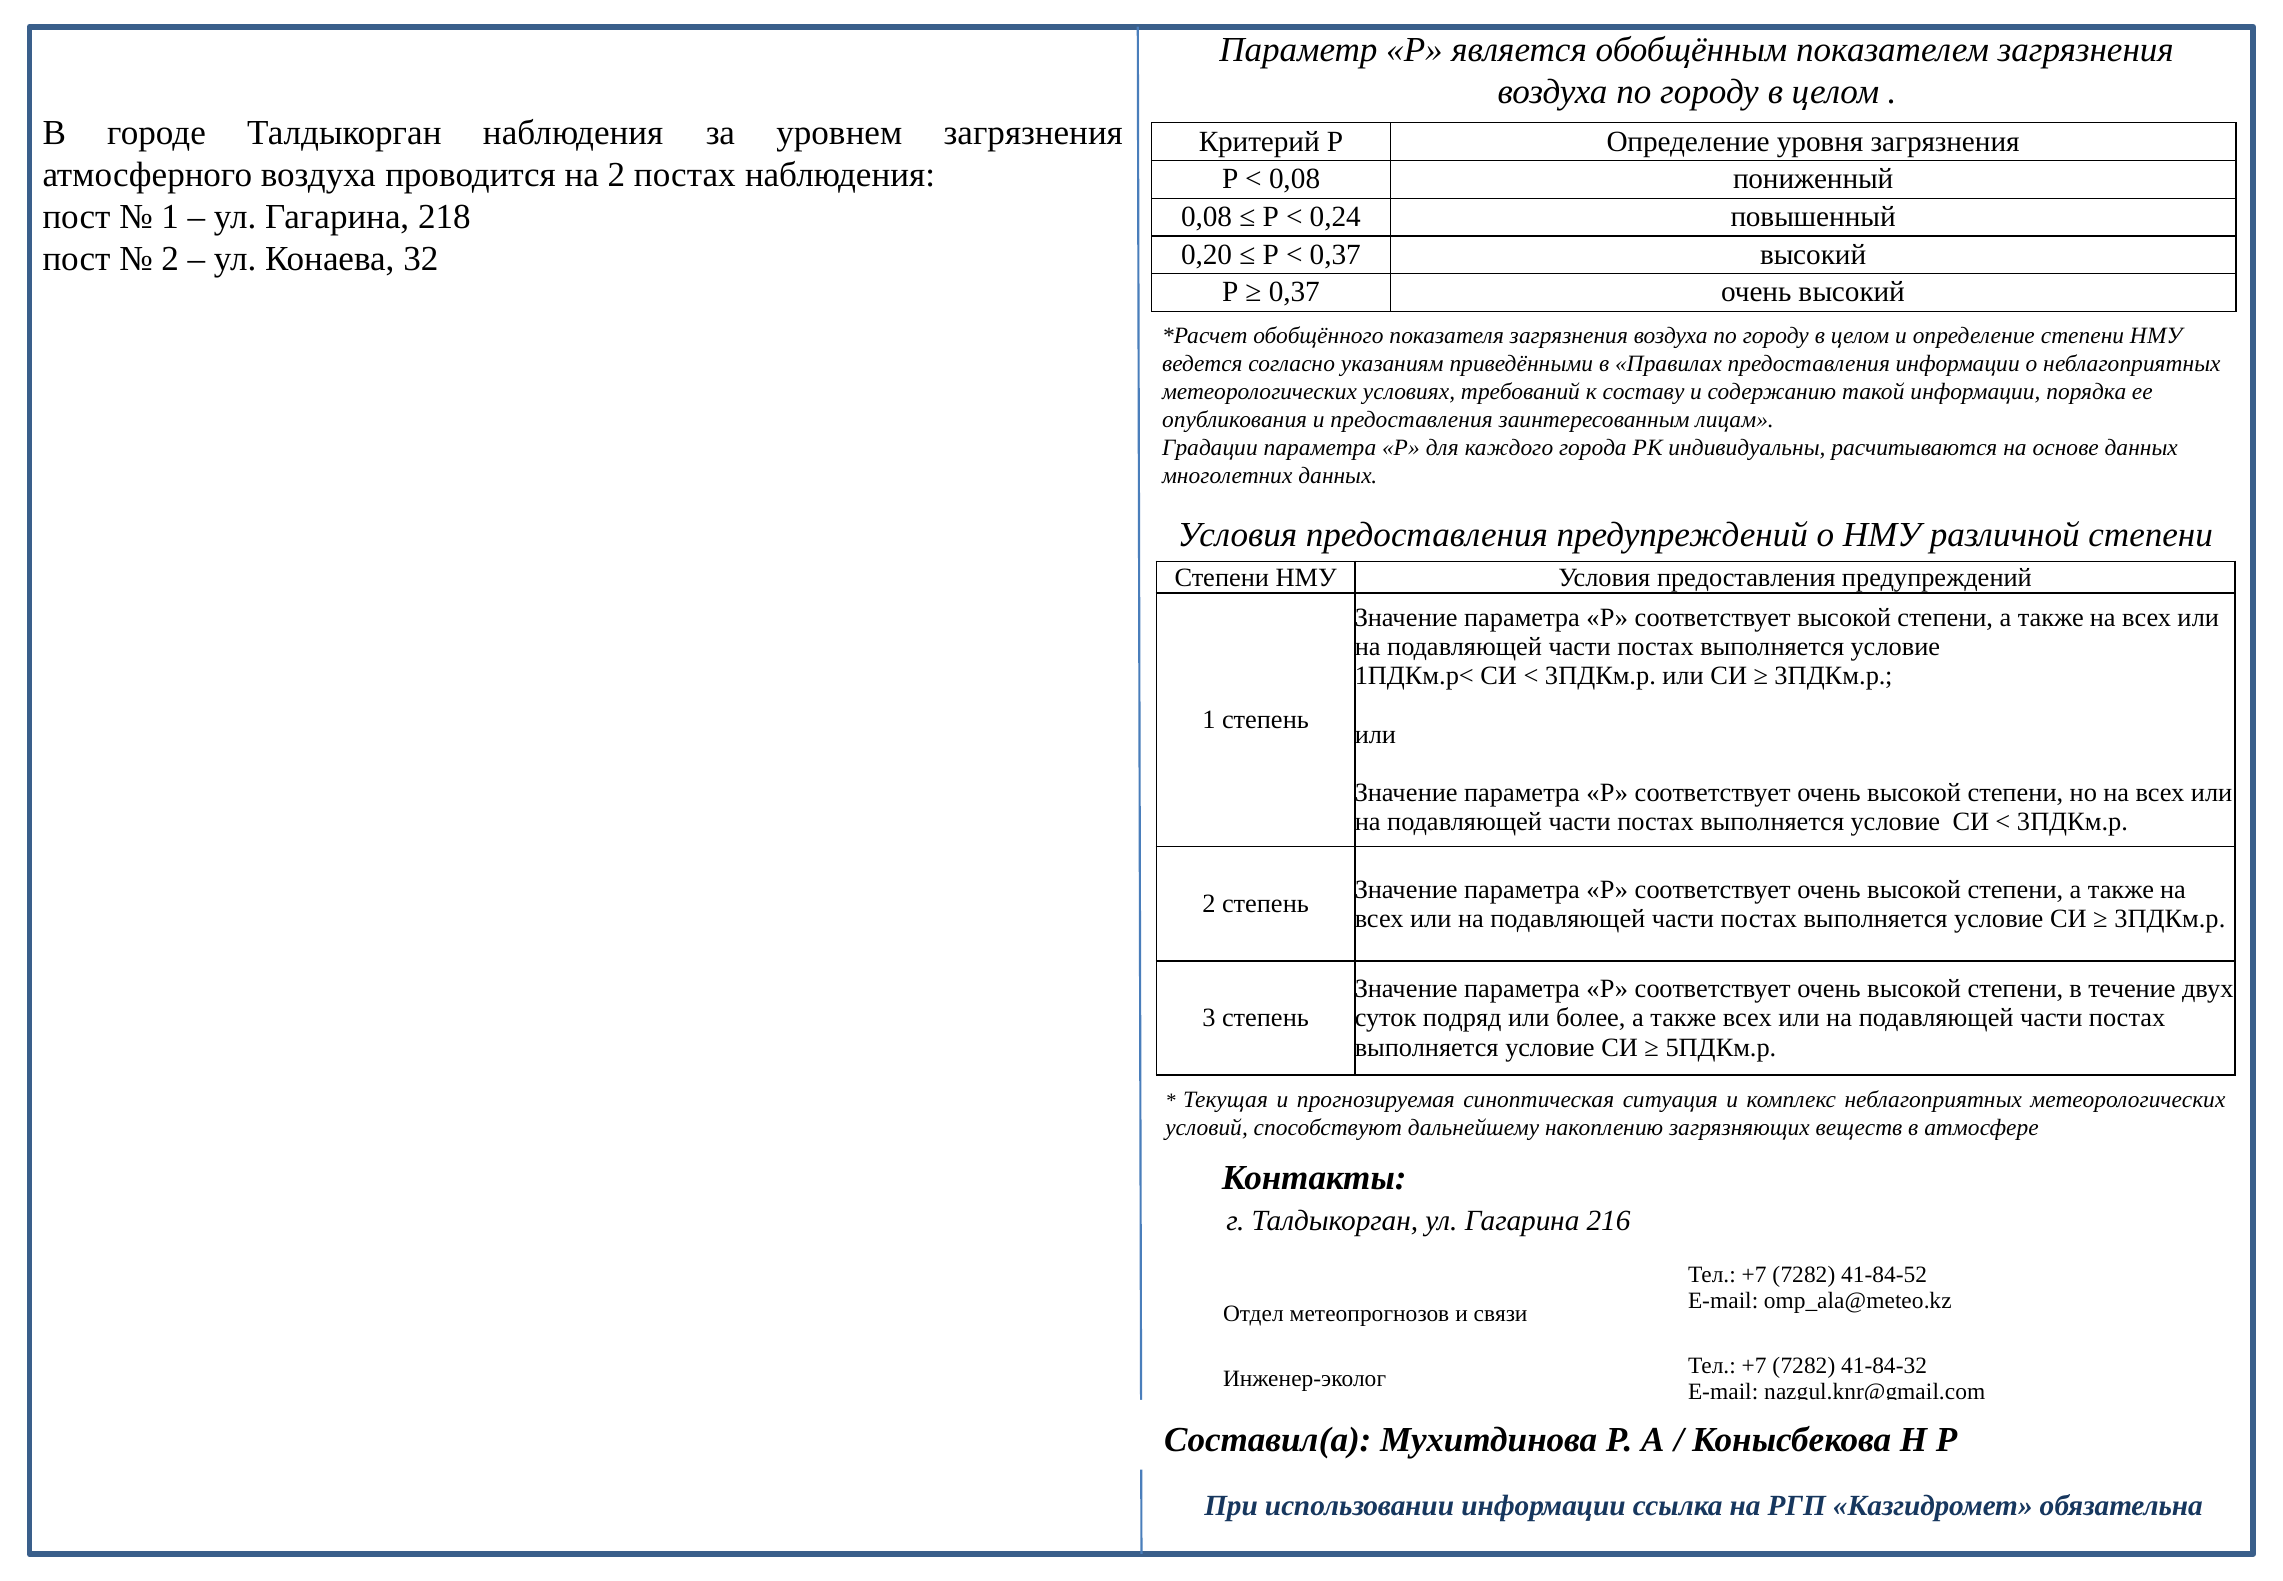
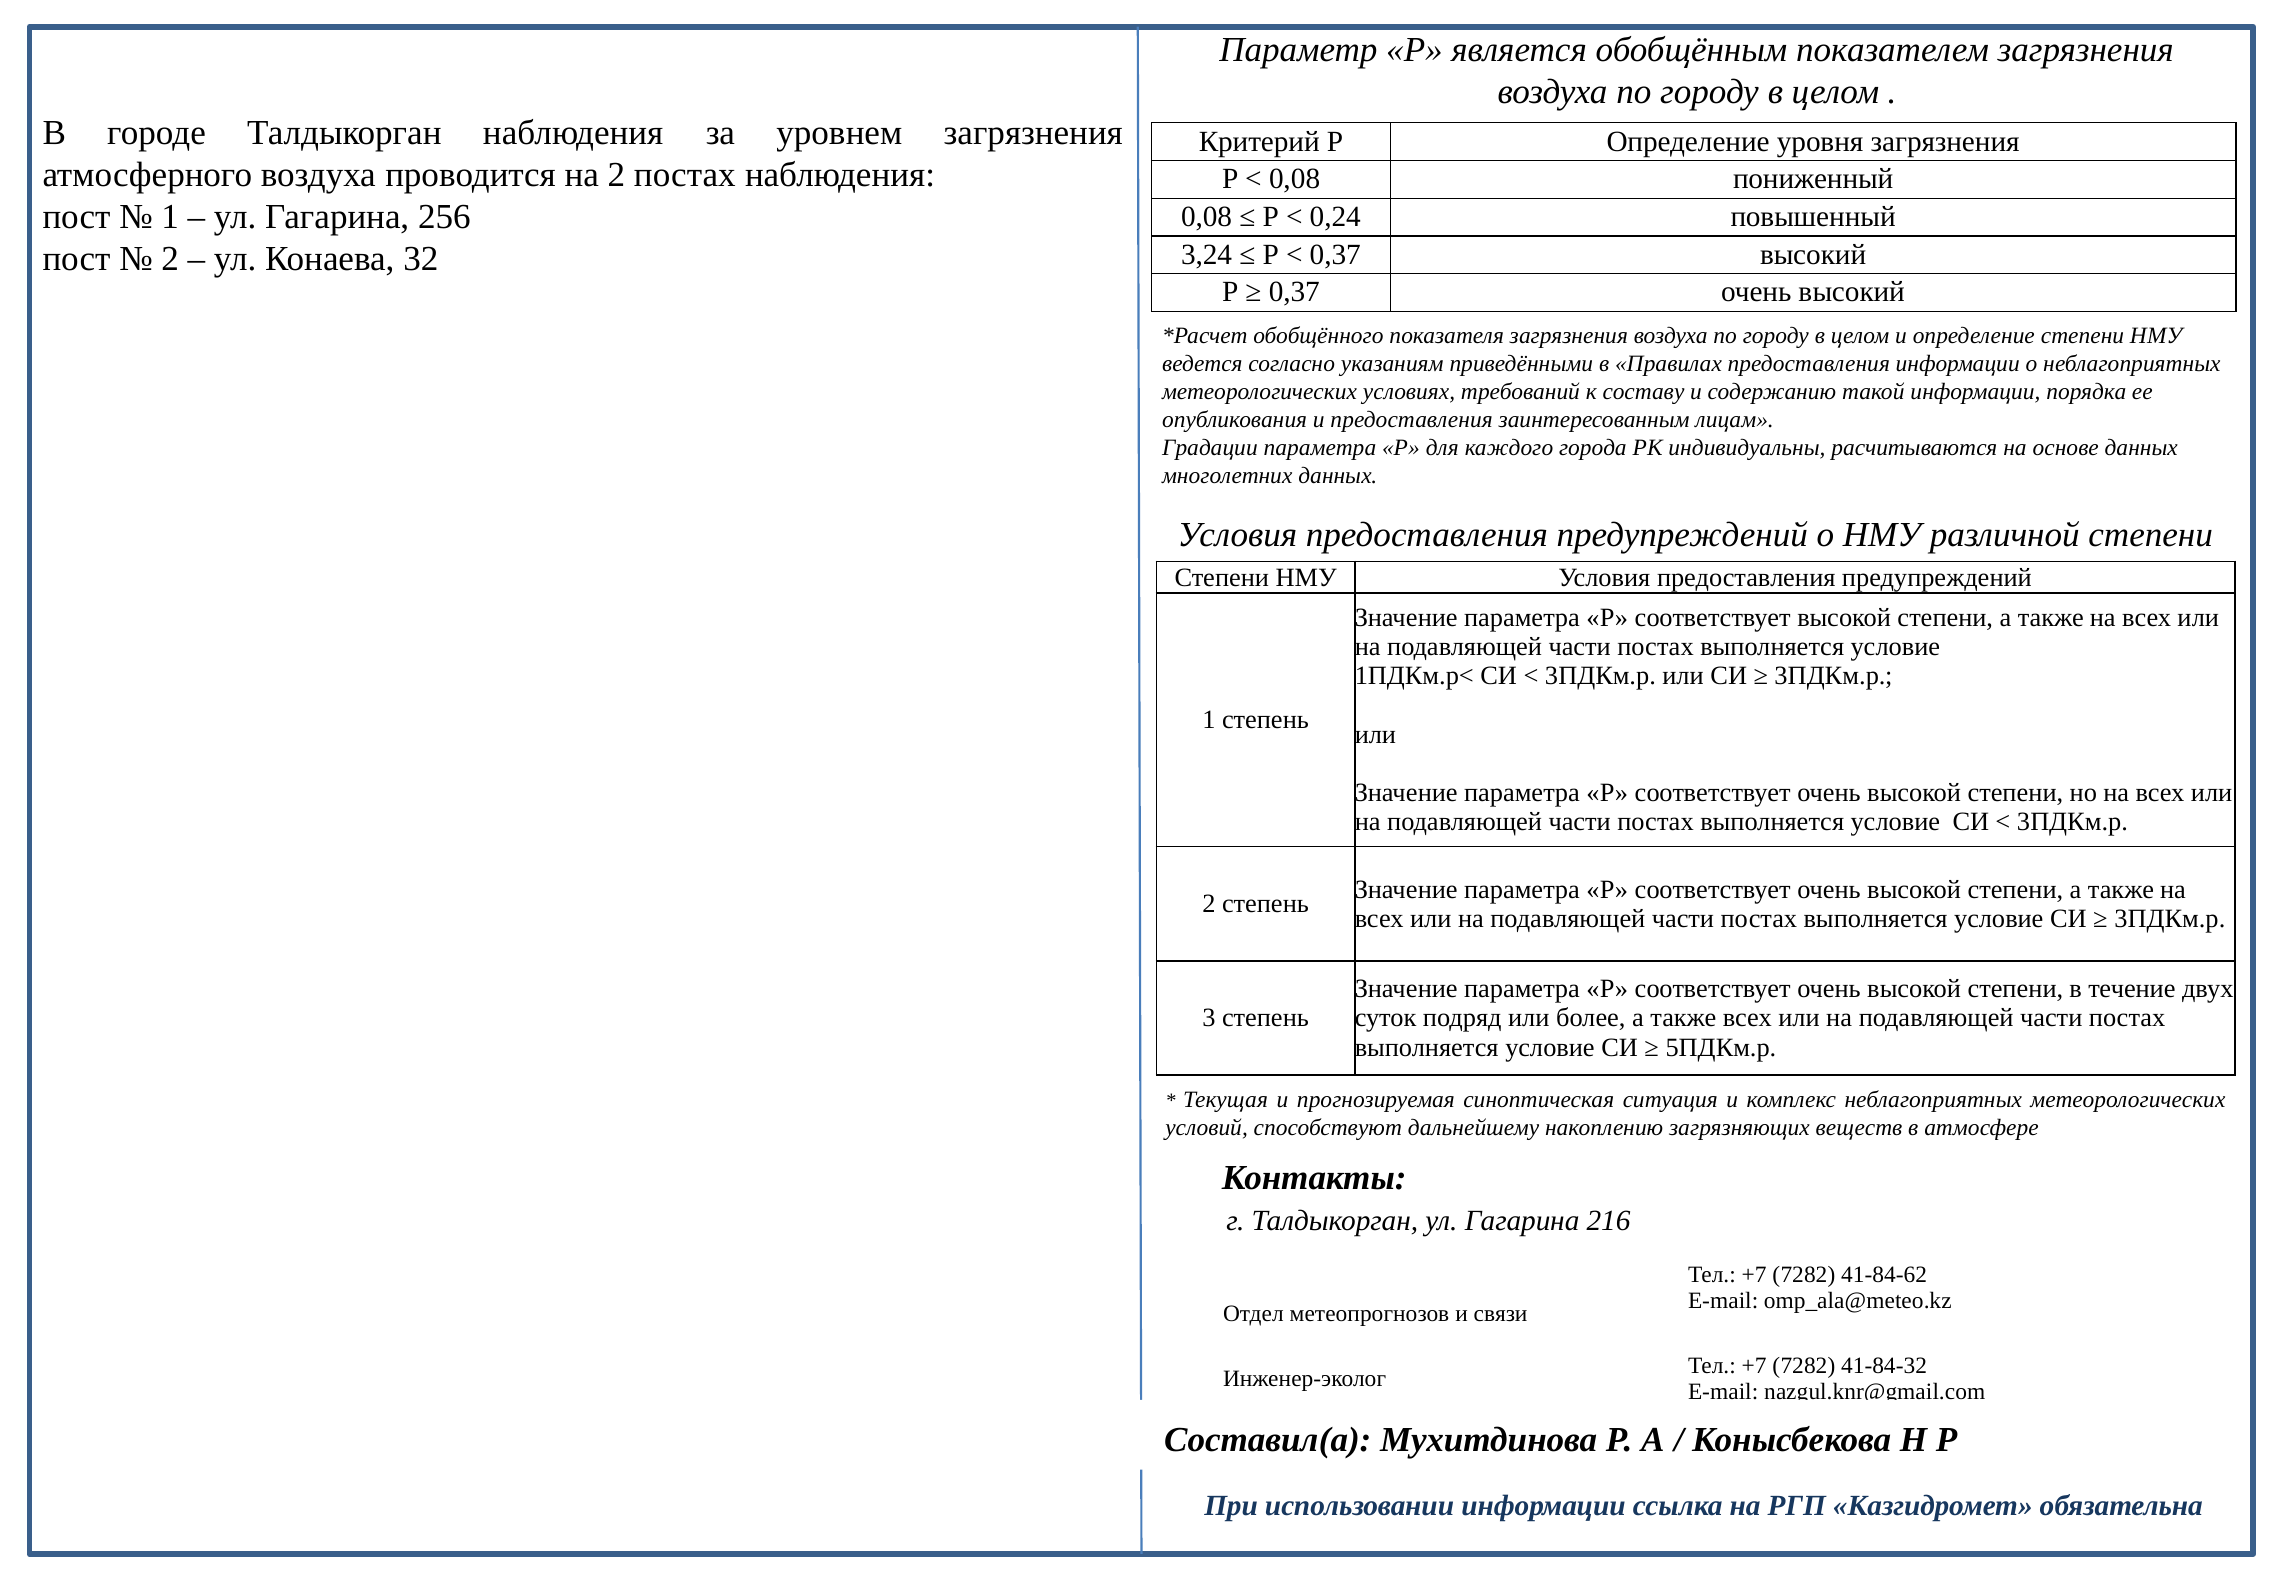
218: 218 -> 256
0,20: 0,20 -> 3,24
41-84-52: 41-84-52 -> 41-84-62
